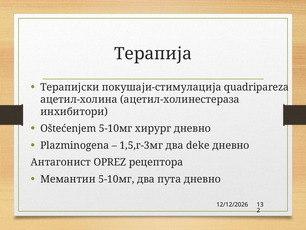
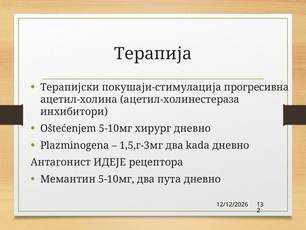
quadripareza: quadripareza -> прогресивна
deke: deke -> kada
OPREZ: OPREZ -> ИДЕЈЕ
